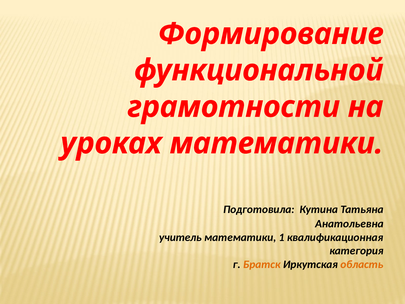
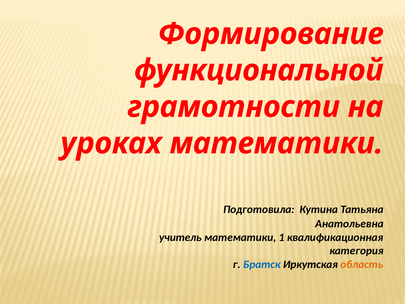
Братск colour: orange -> blue
